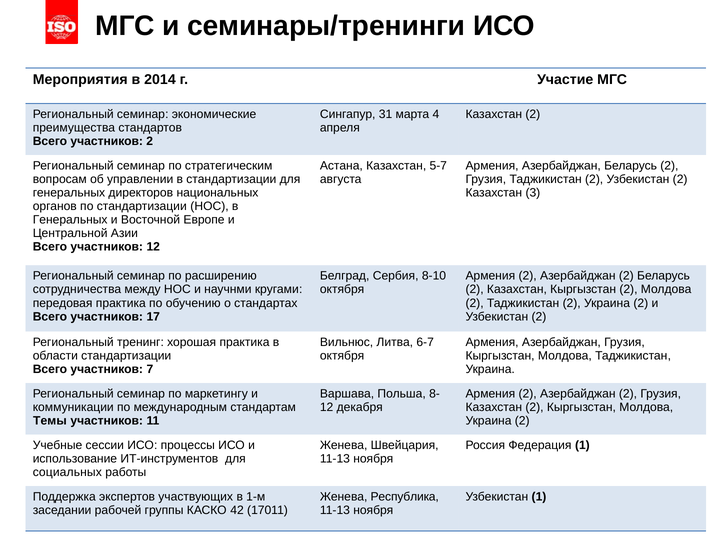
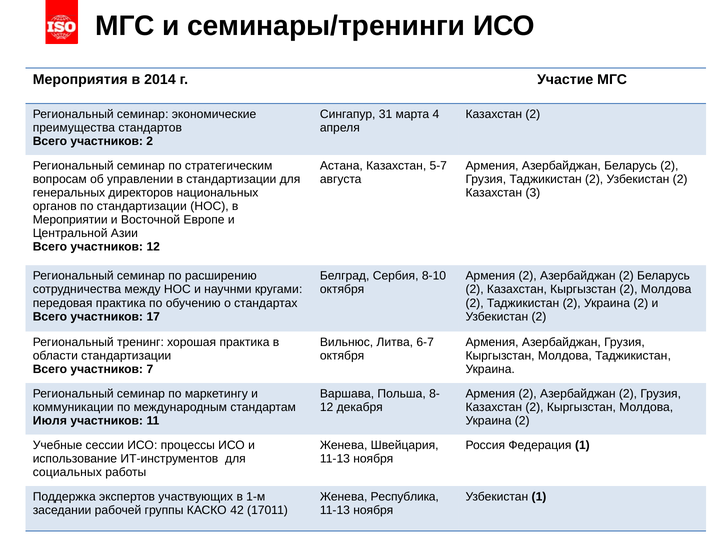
Генеральных at (70, 220): Генеральных -> Мероприятии
Темы: Темы -> Июля
